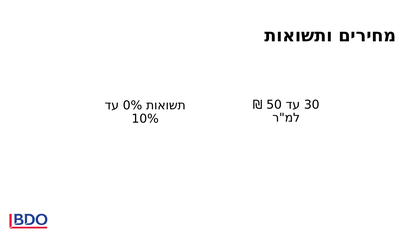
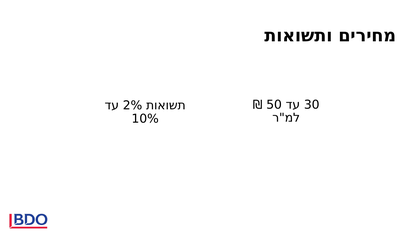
0%: 0% -> 2%
